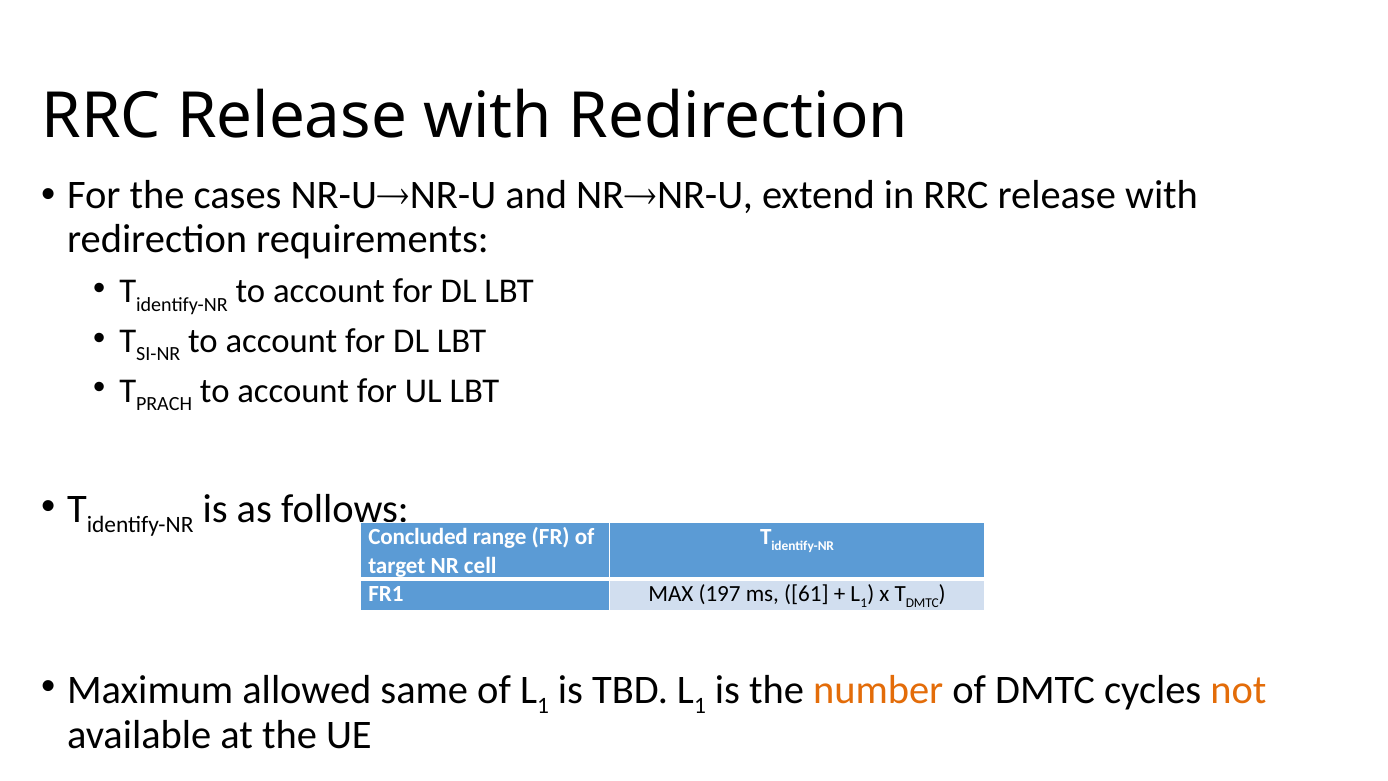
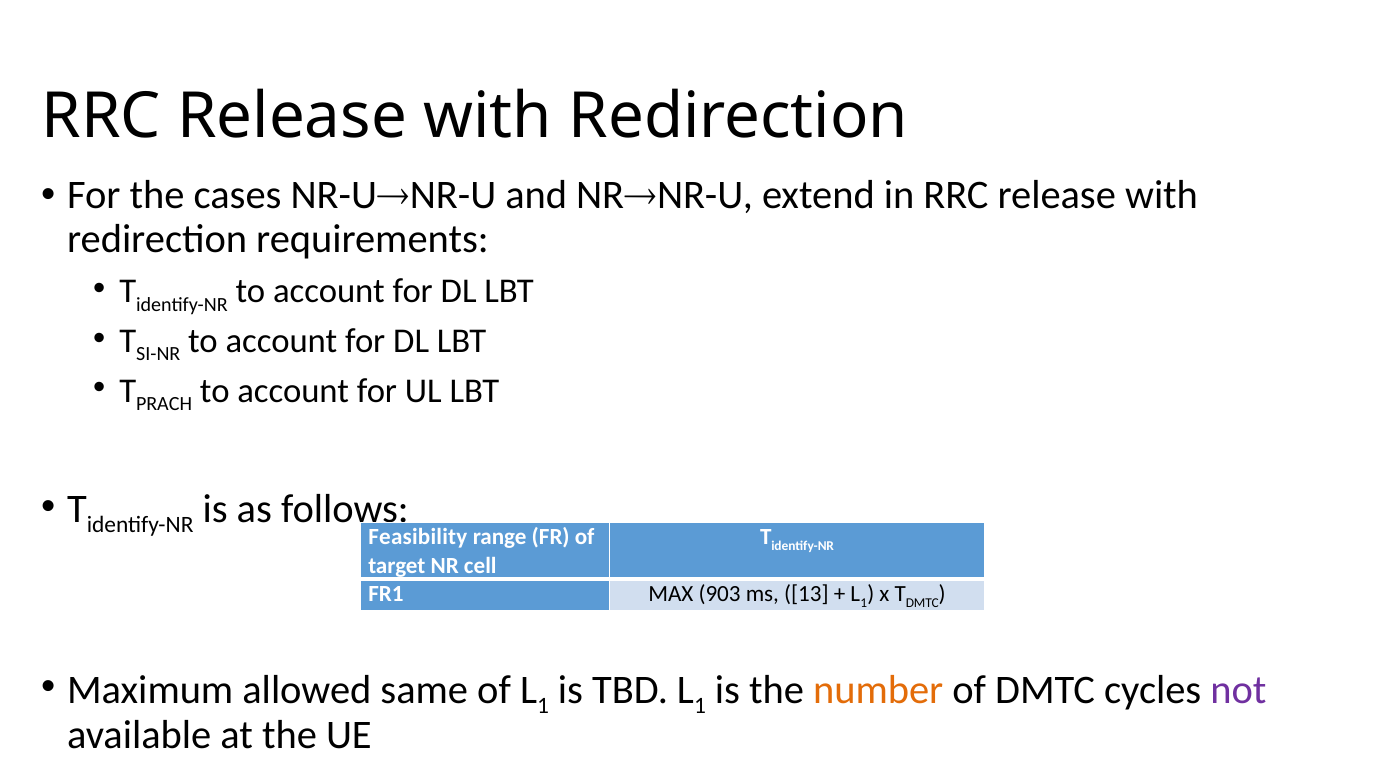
Concluded: Concluded -> Feasibility
197: 197 -> 903
61: 61 -> 13
not colour: orange -> purple
